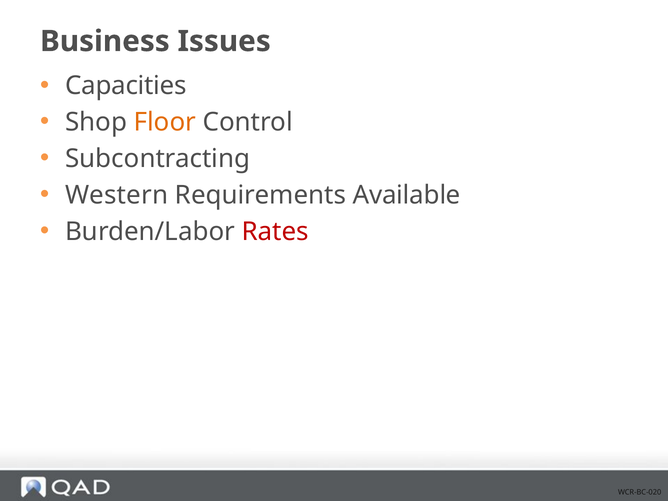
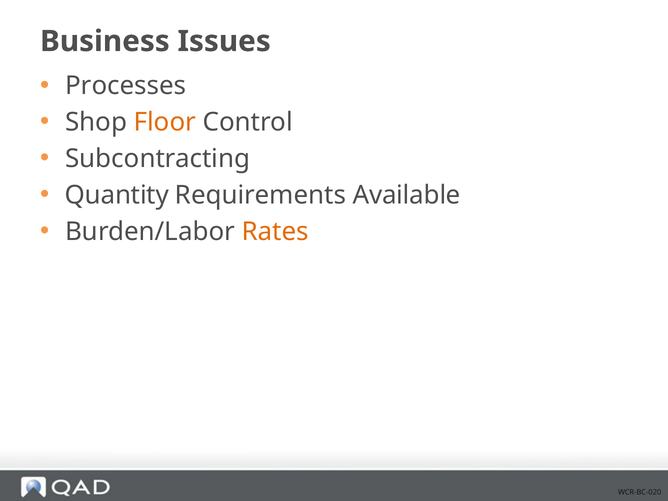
Capacities: Capacities -> Processes
Western: Western -> Quantity
Rates colour: red -> orange
